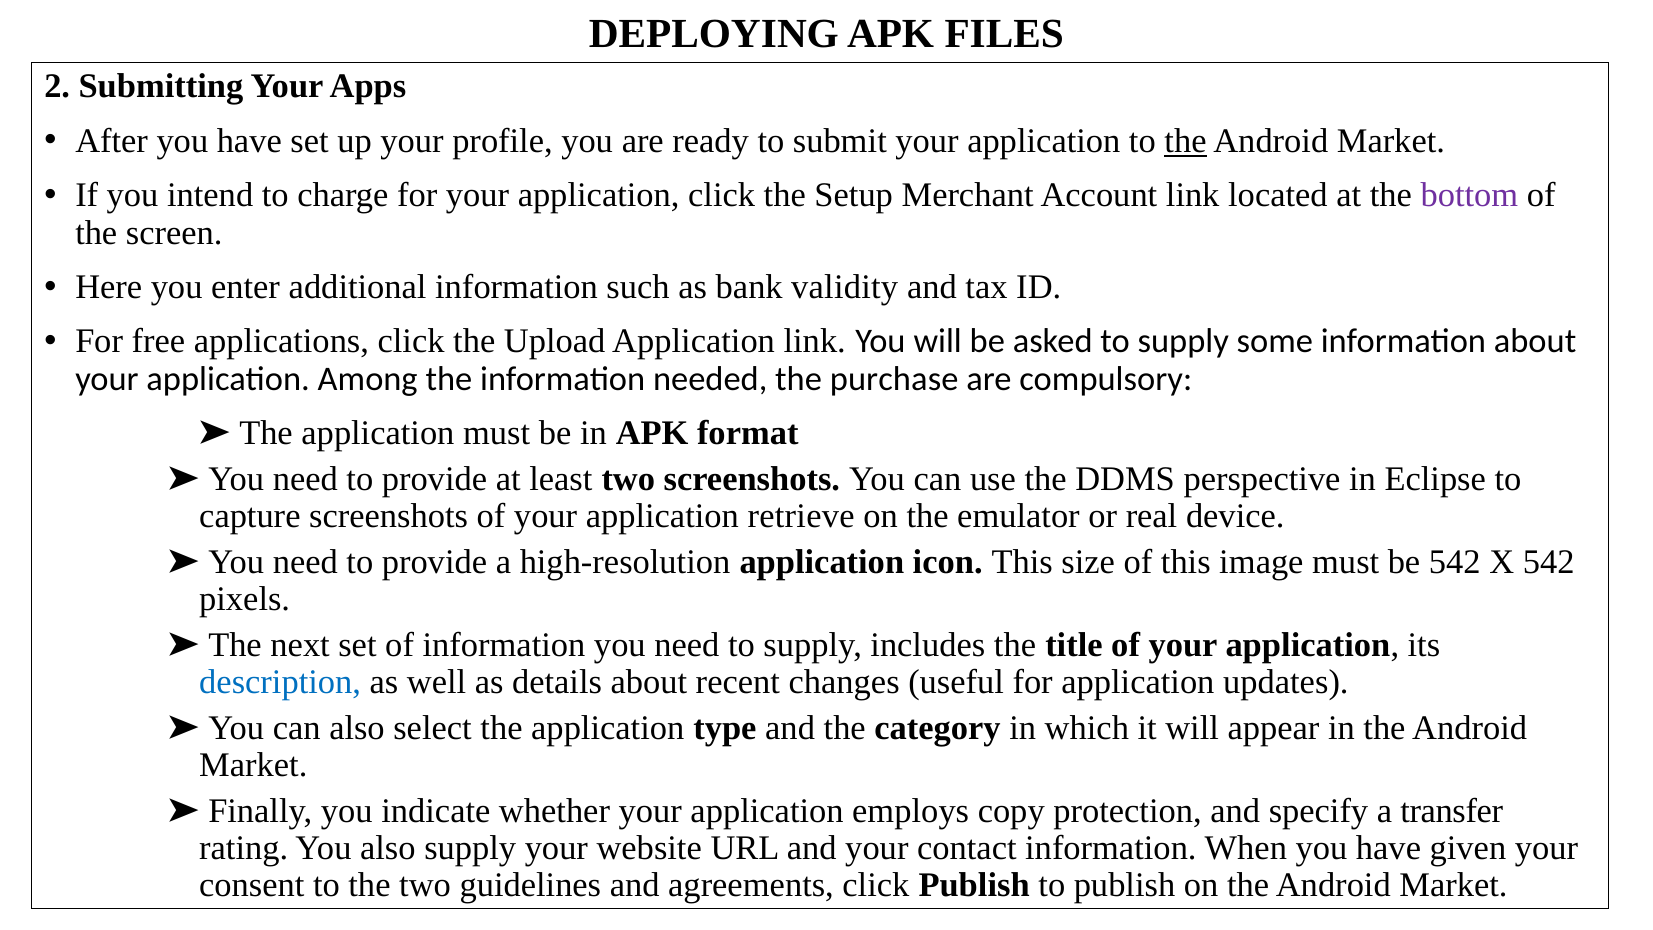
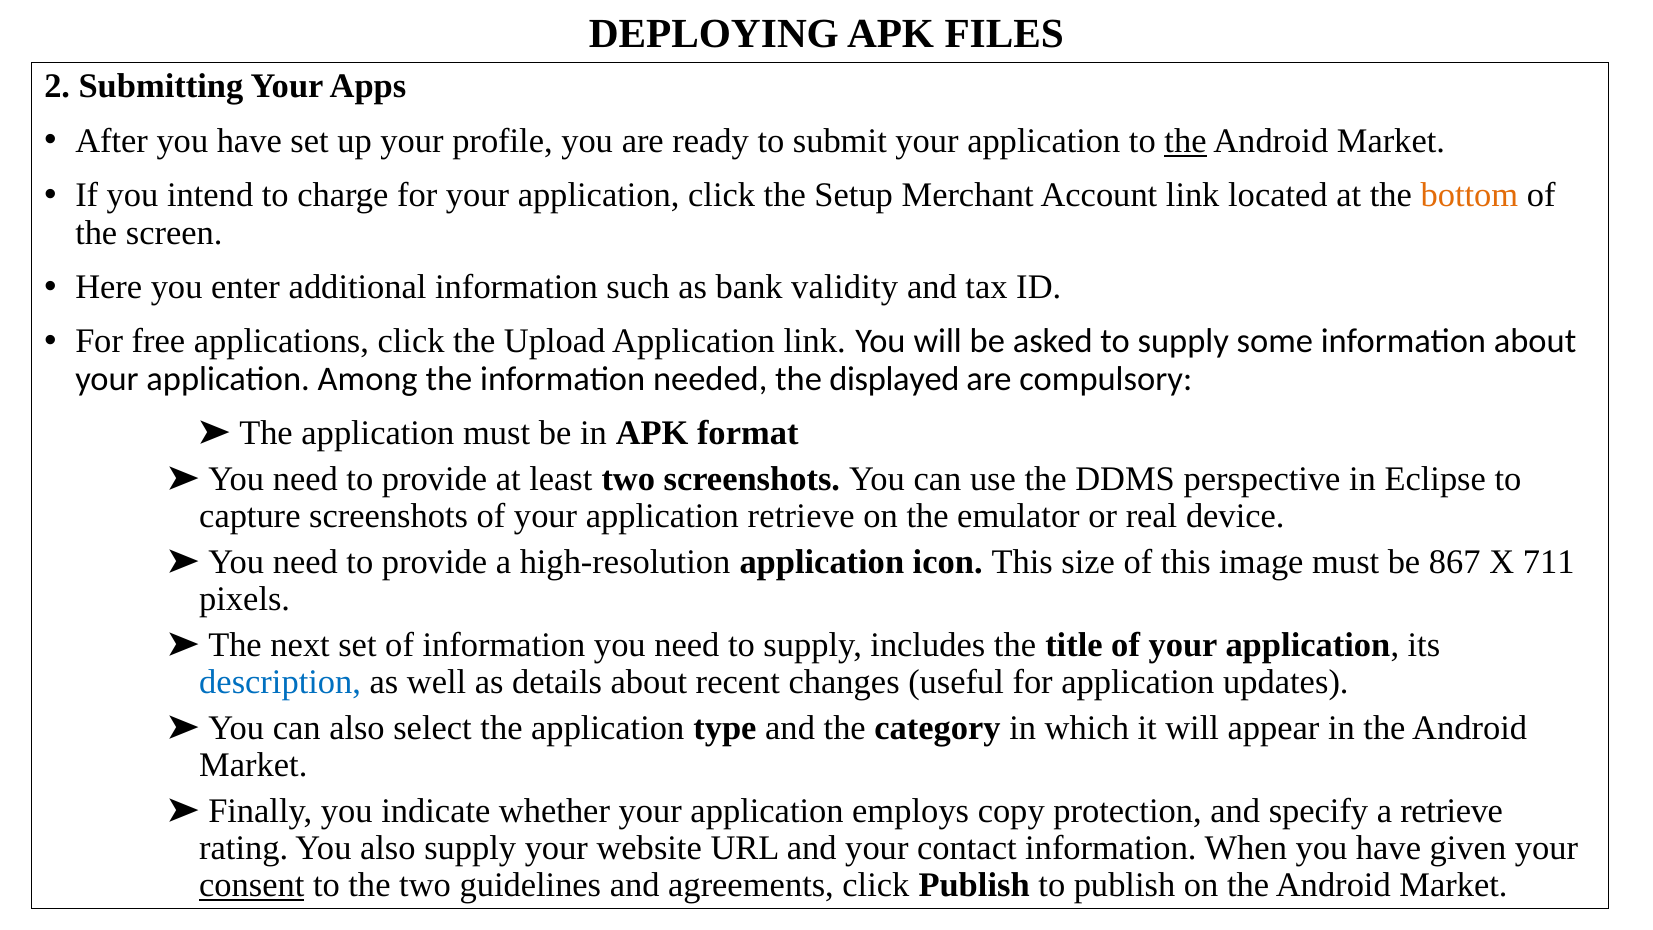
bottom colour: purple -> orange
purchase: purchase -> displayed
be 542: 542 -> 867
X 542: 542 -> 711
a transfer: transfer -> retrieve
consent underline: none -> present
